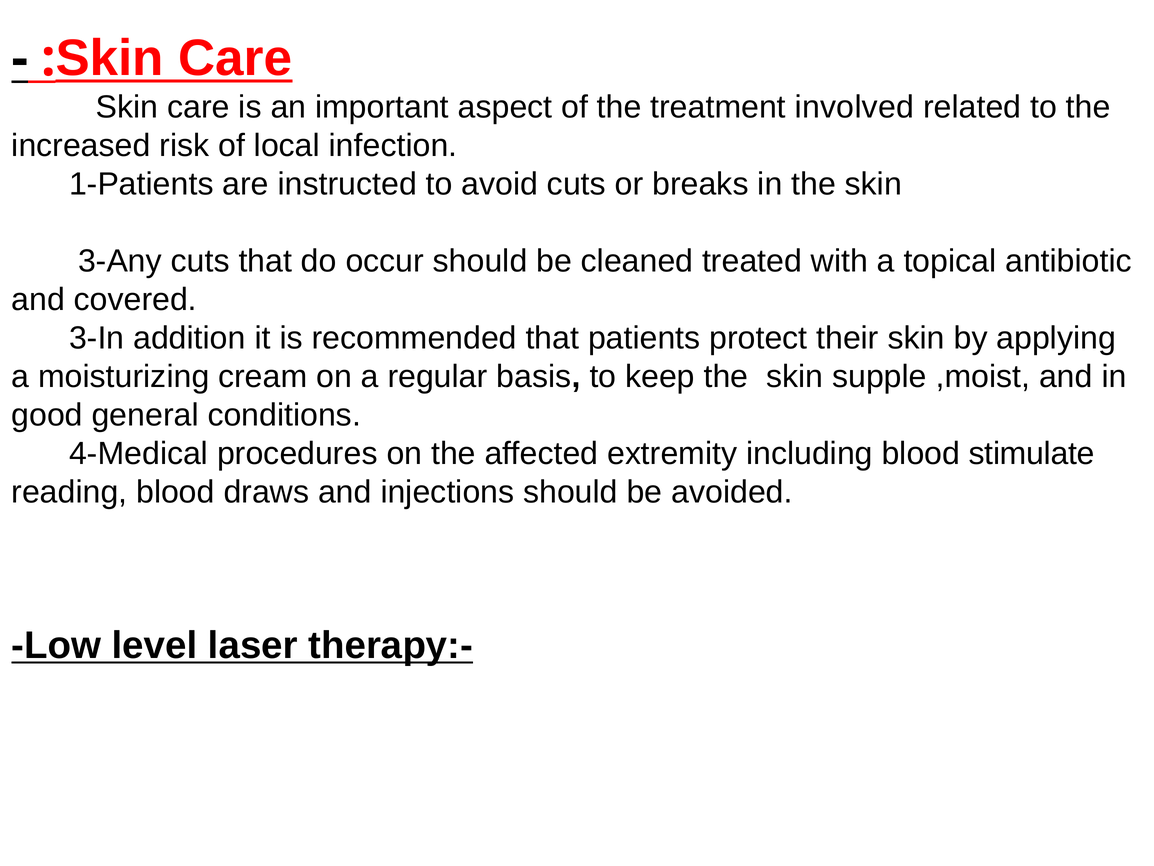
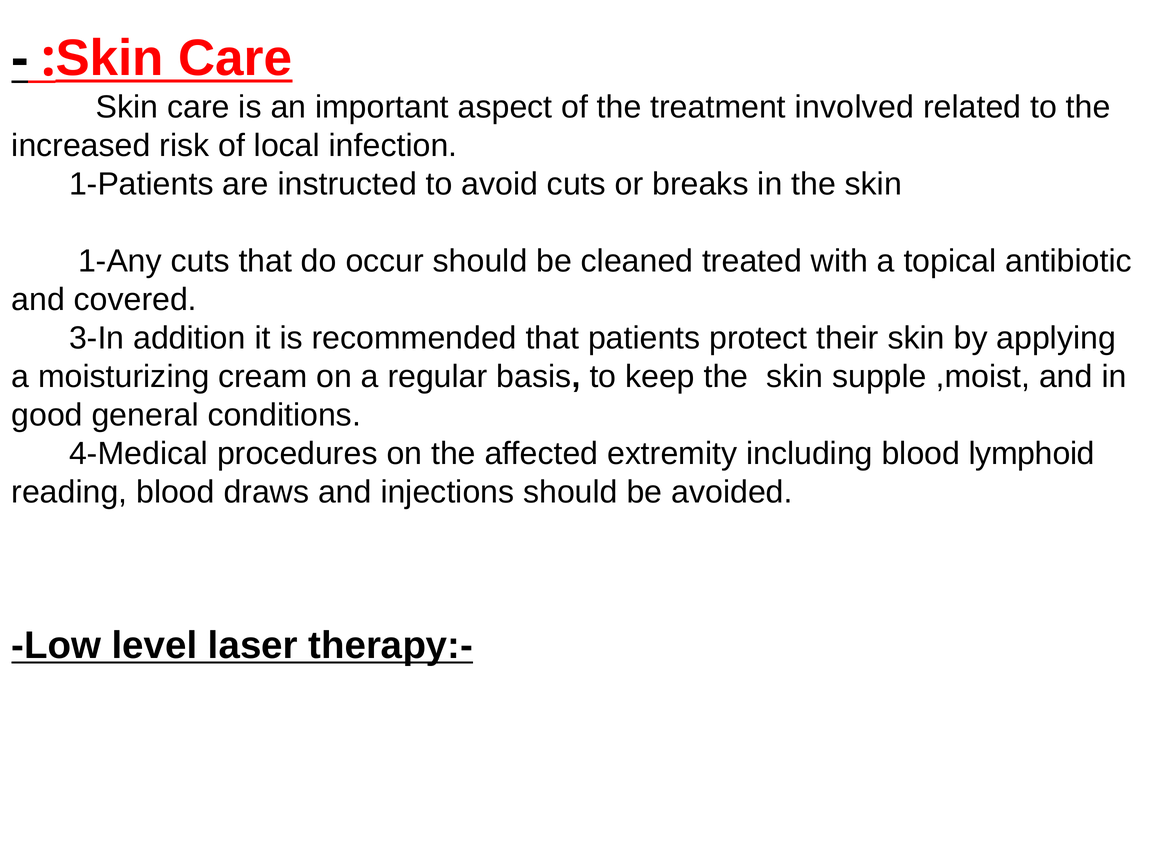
3-Any: 3-Any -> 1-Any
stimulate: stimulate -> lymphoid
